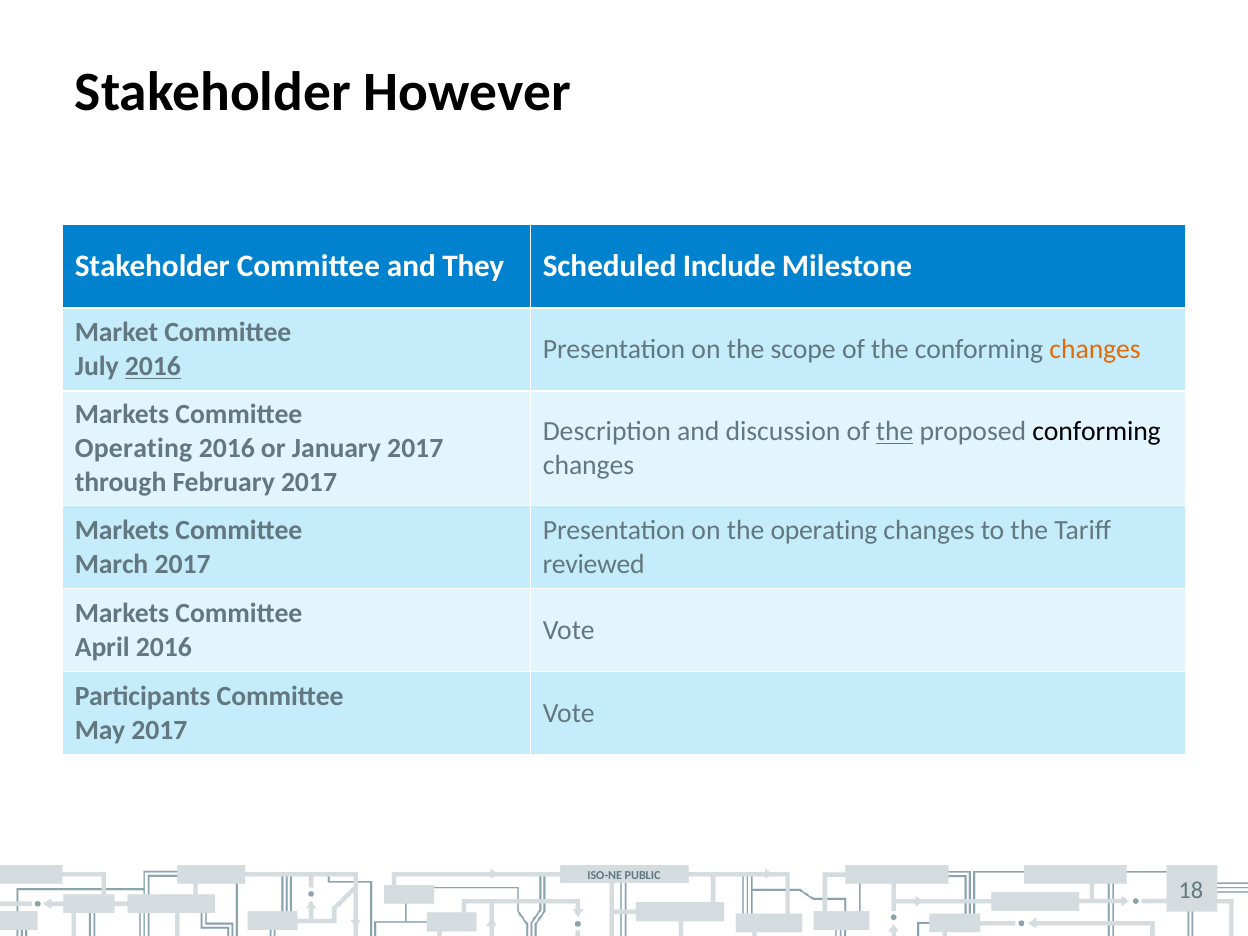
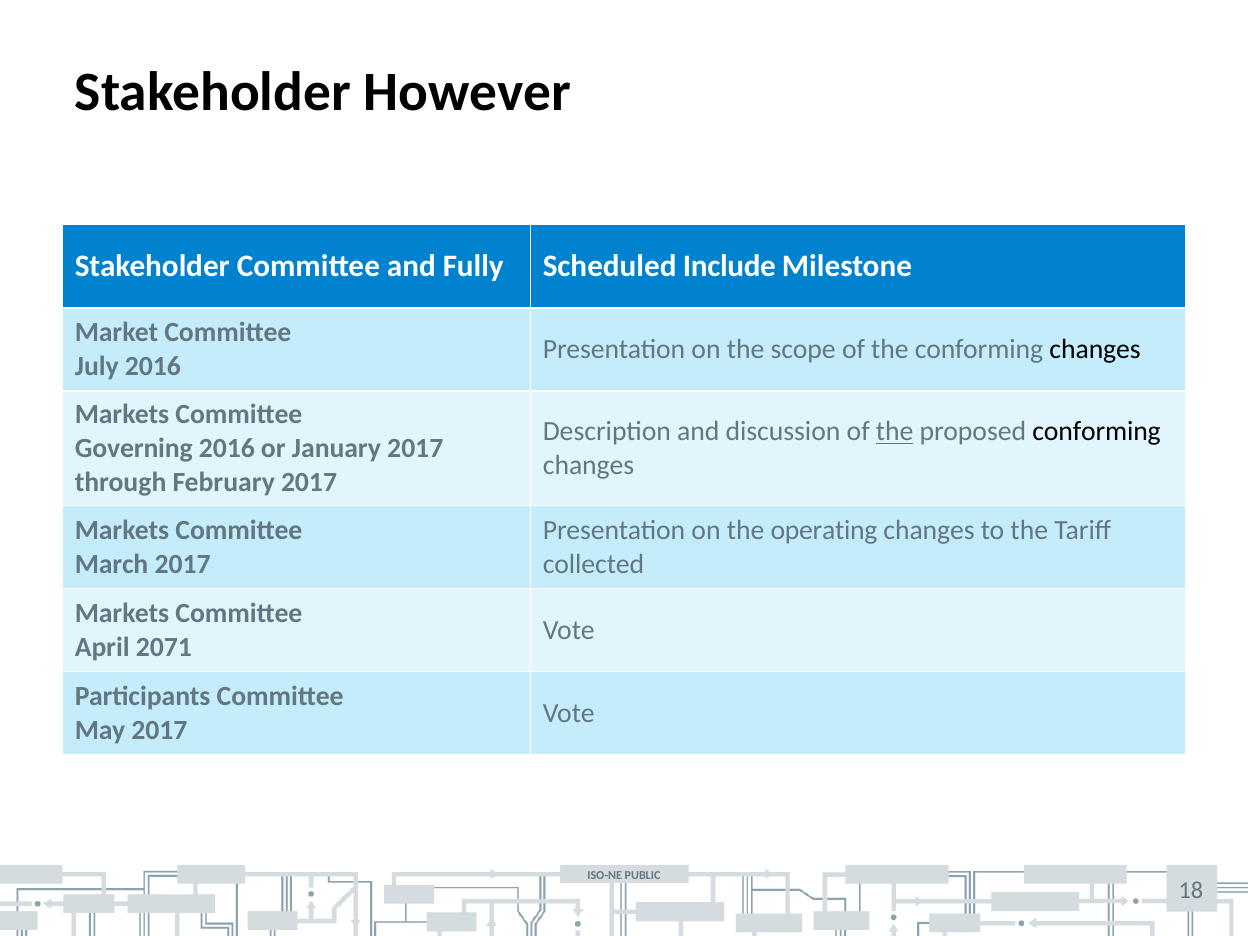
They: They -> Fully
changes at (1095, 350) colour: orange -> black
2016 at (153, 367) underline: present -> none
Operating at (134, 448): Operating -> Governing
reviewed: reviewed -> collected
April 2016: 2016 -> 2071
